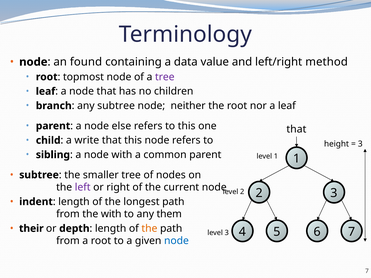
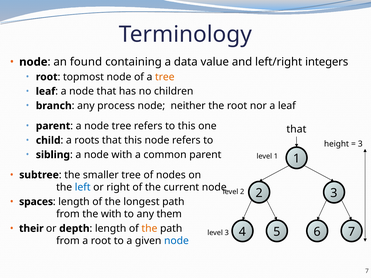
method: method -> integers
tree at (165, 77) colour: purple -> orange
any subtree: subtree -> process
node else: else -> tree
write: write -> roots
left colour: purple -> blue
indent: indent -> spaces
